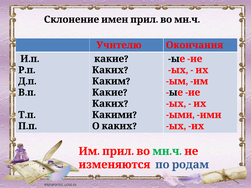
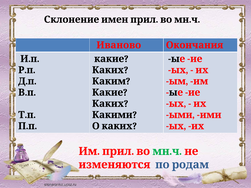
Учителю: Учителю -> Иваново
